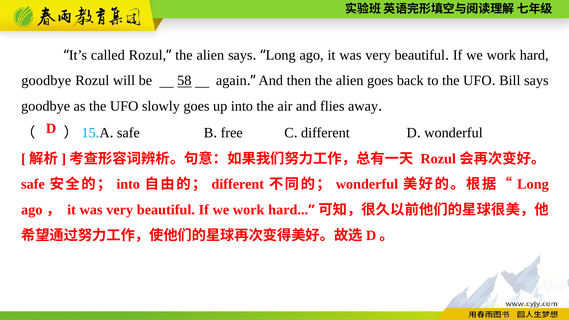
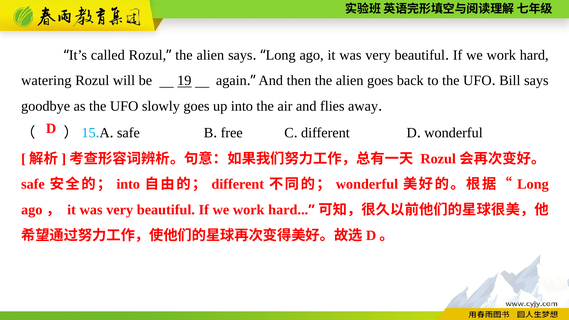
goodbye at (46, 81): goodbye -> watering
58: 58 -> 19
